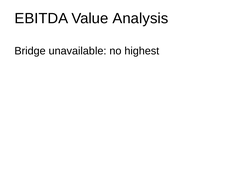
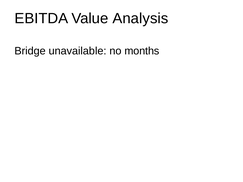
highest: highest -> months
